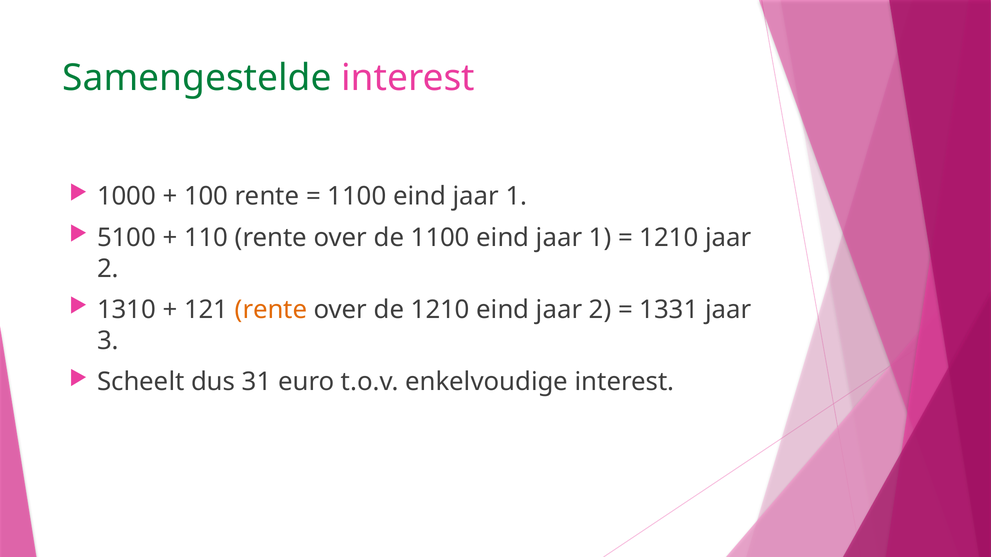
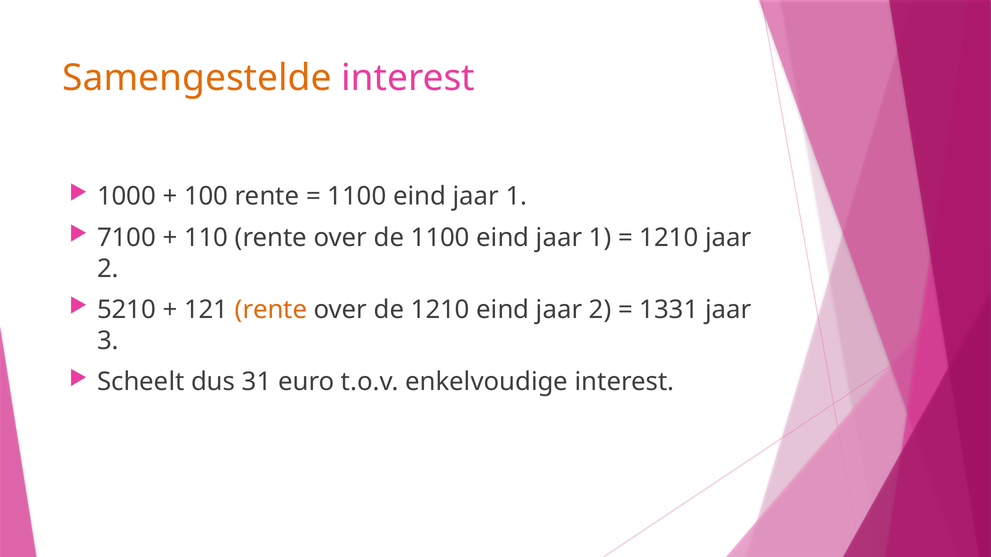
Samengestelde colour: green -> orange
5100: 5100 -> 7100
1310: 1310 -> 5210
